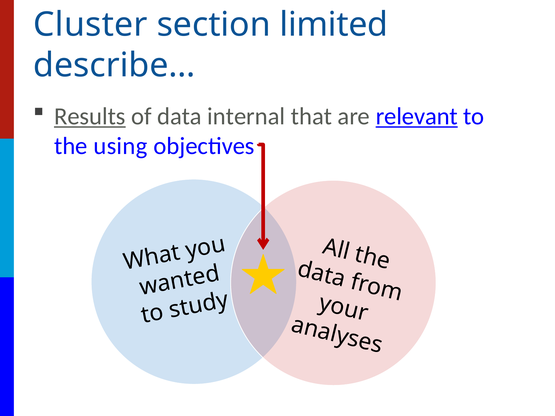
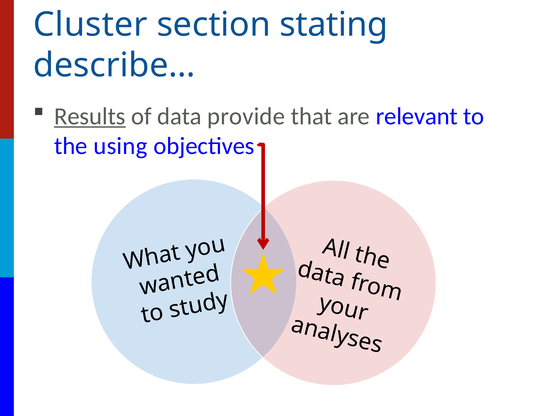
limited: limited -> stating
internal: internal -> provide
relevant underline: present -> none
